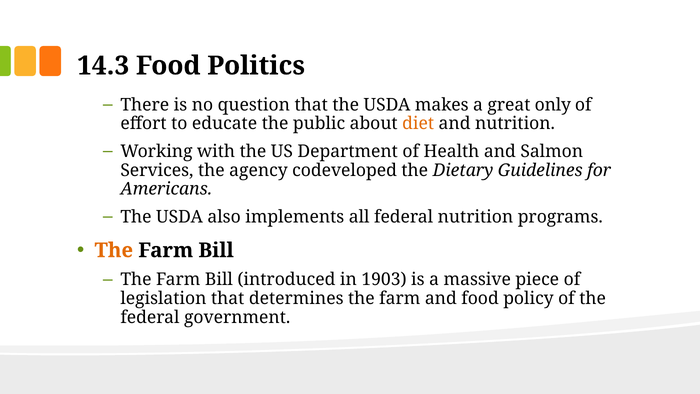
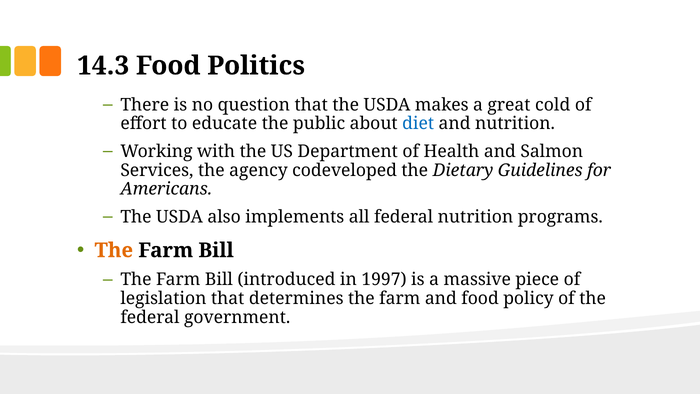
only: only -> cold
diet colour: orange -> blue
1903: 1903 -> 1997
